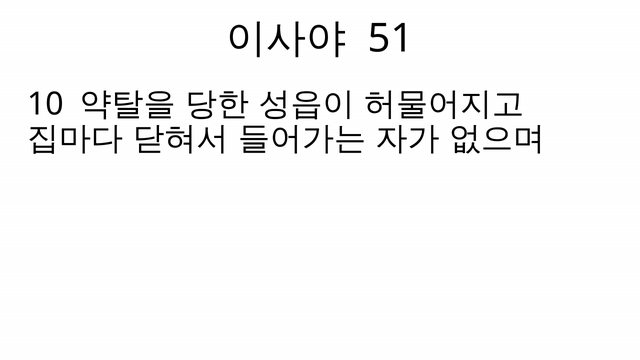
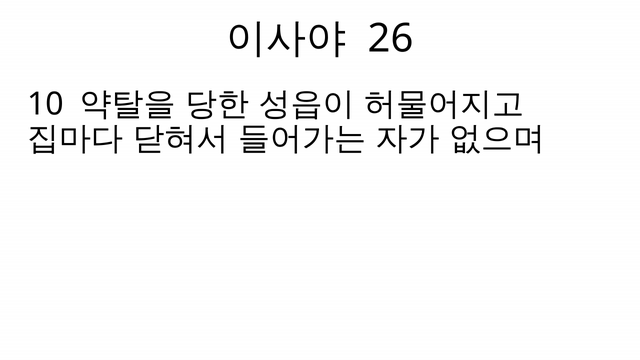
51: 51 -> 26
